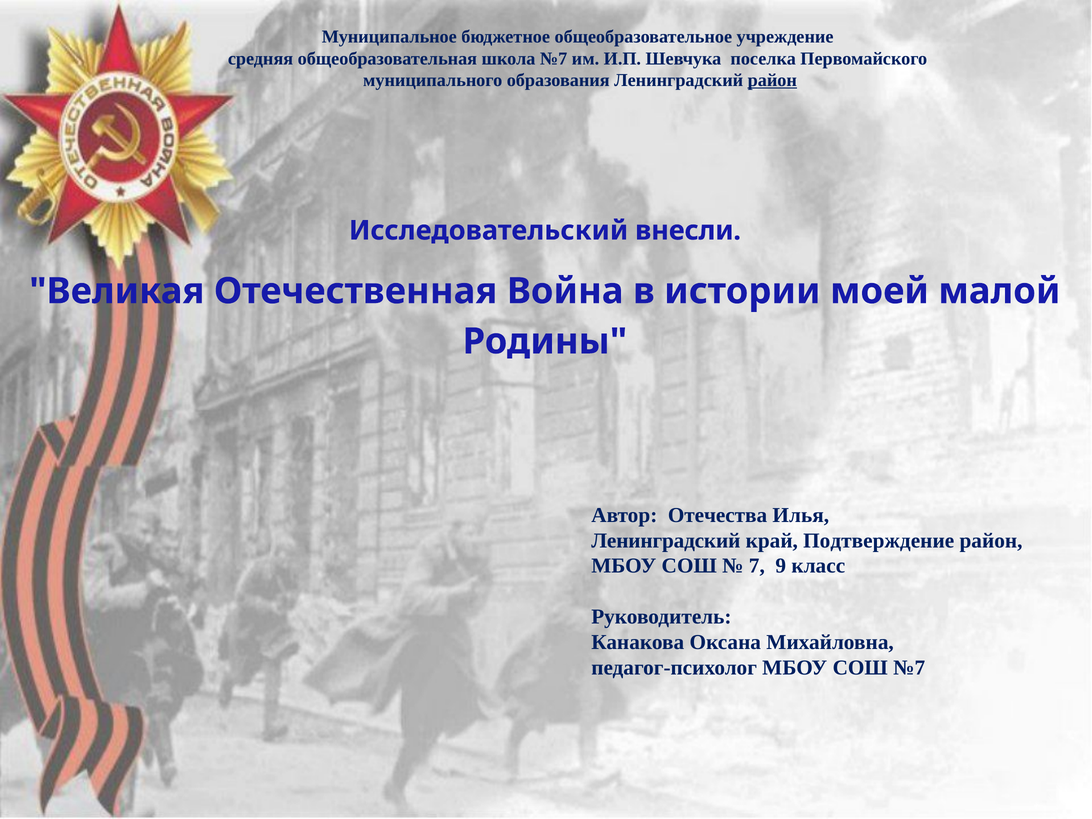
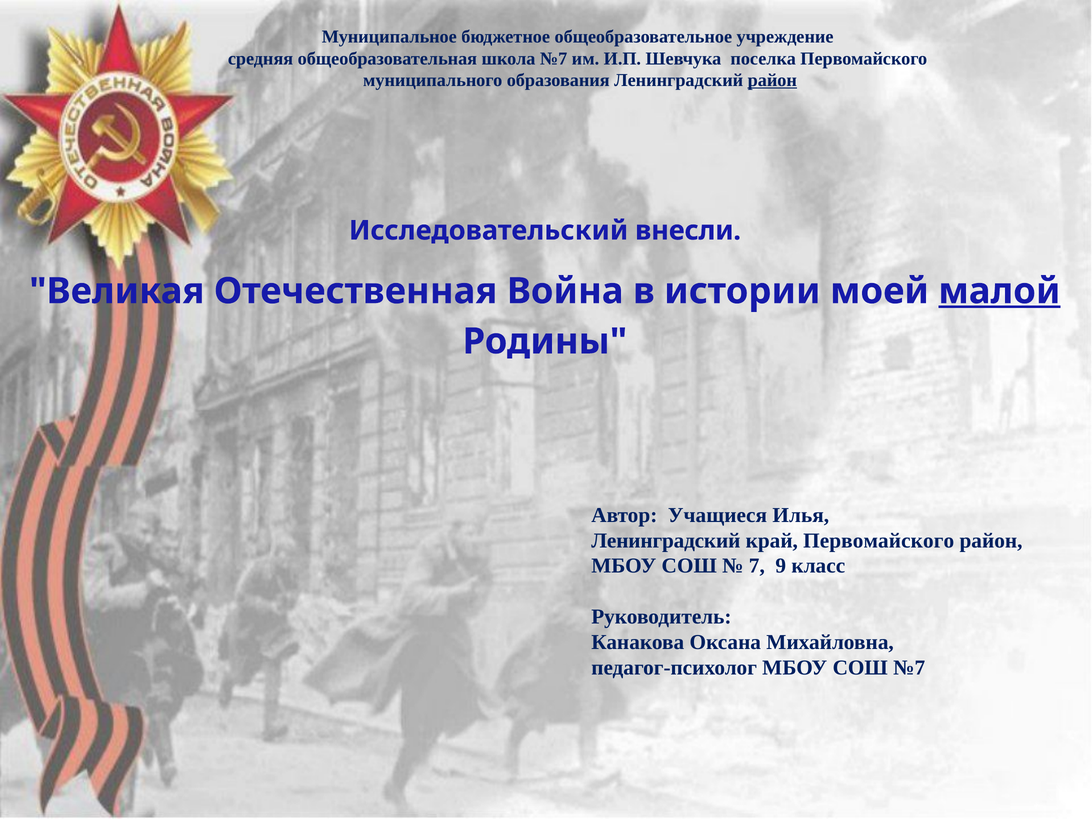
малой underline: none -> present
Отечества: Отечества -> Учащиеся
край Подтверждение: Подтверждение -> Первомайского
